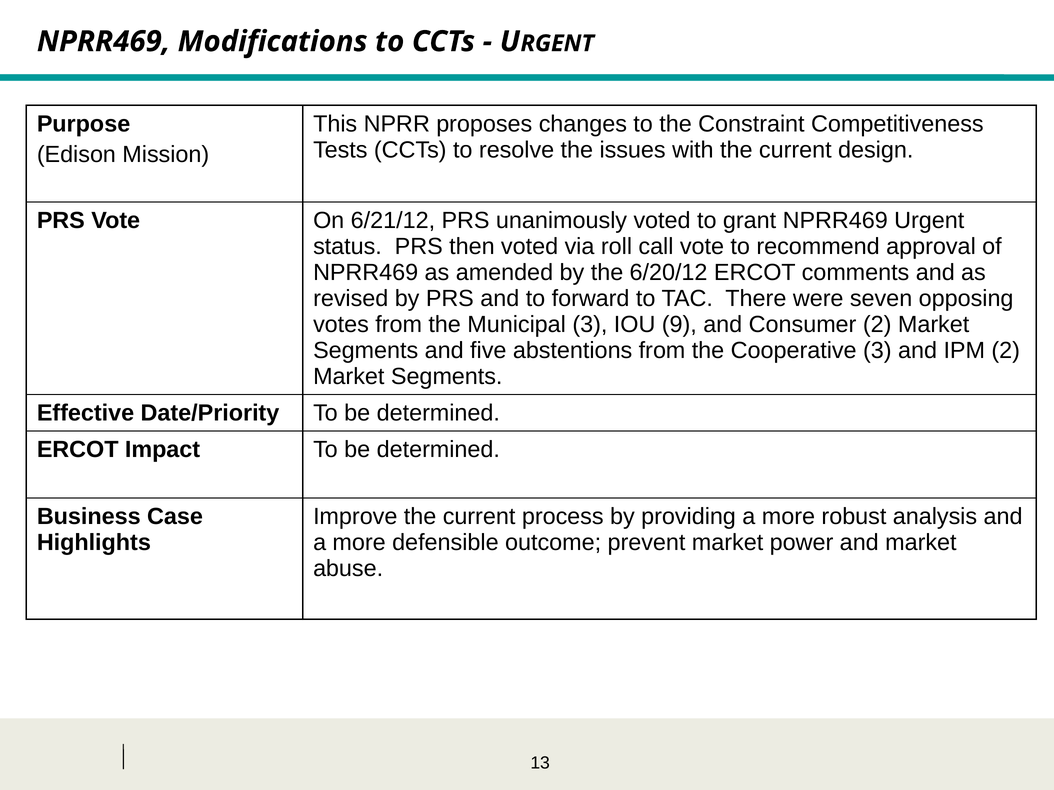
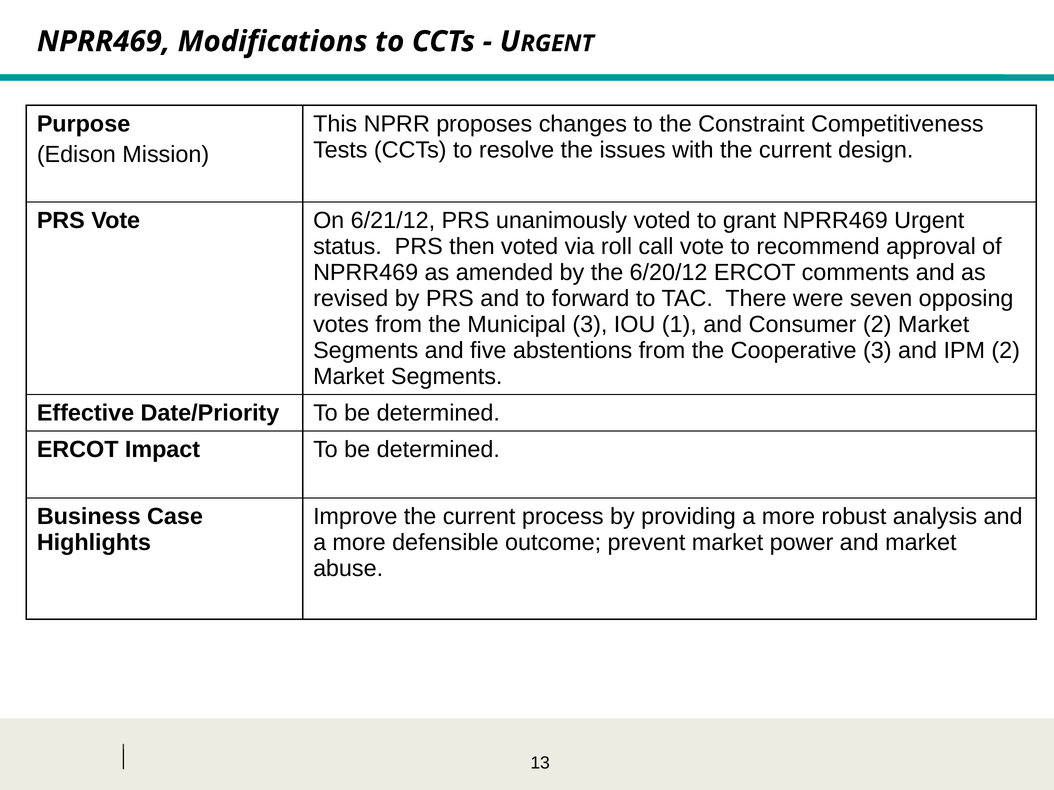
9: 9 -> 1
